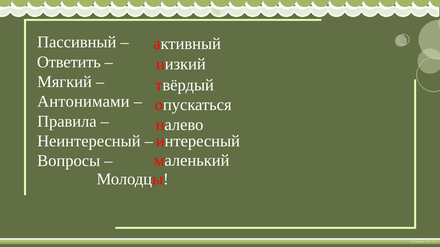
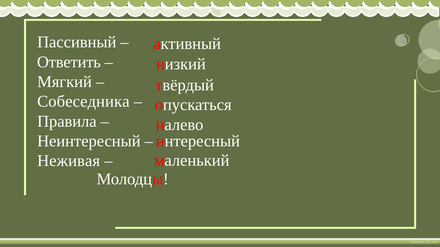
Антонимами: Антонимами -> Собеседника
Вопросы: Вопросы -> Неживая
